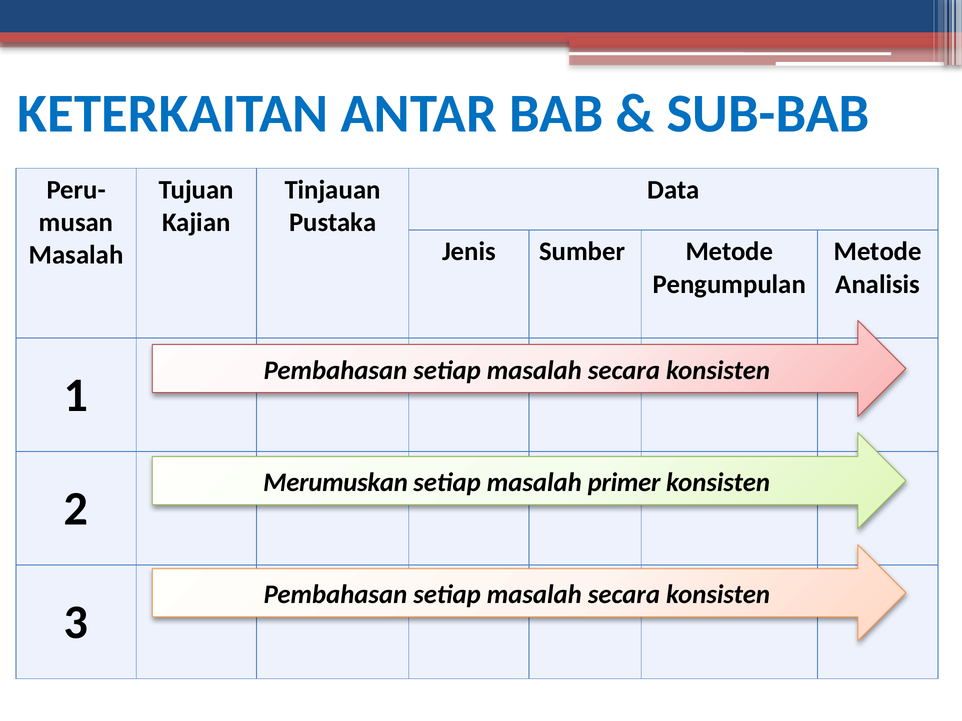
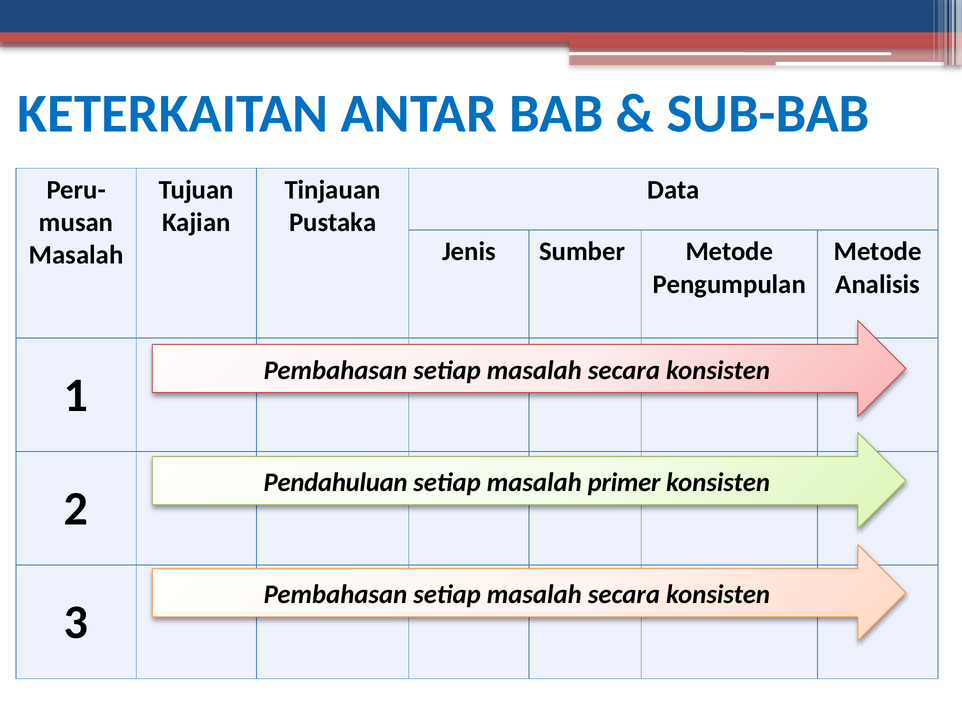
Merumuskan: Merumuskan -> Pendahuluan
